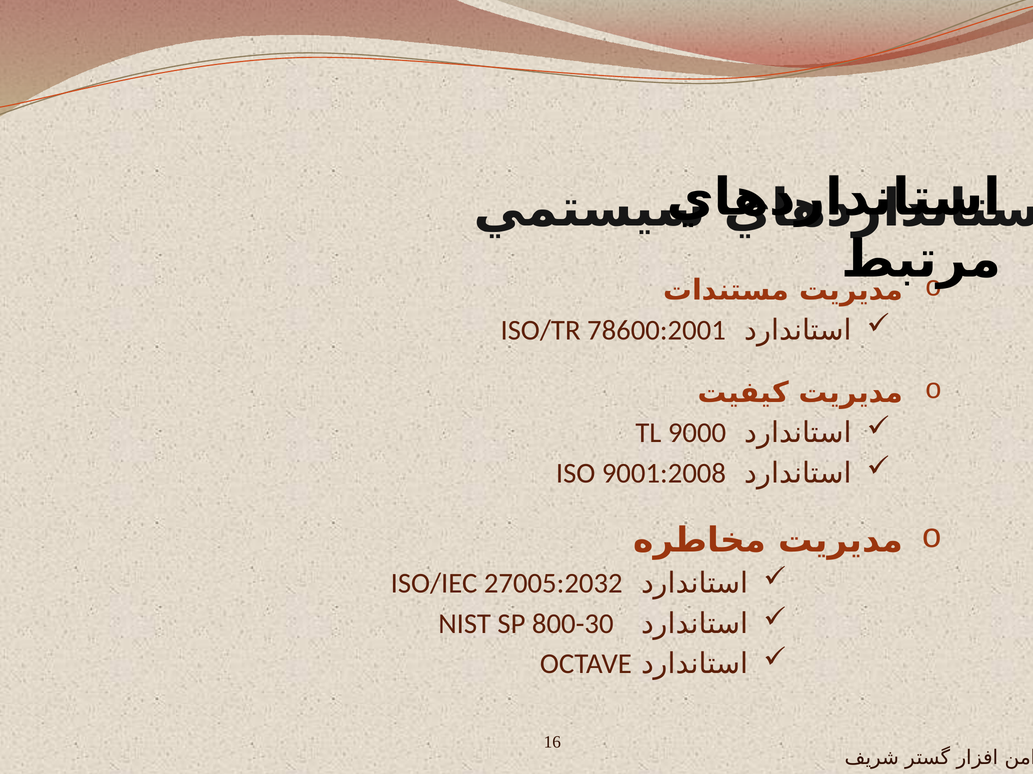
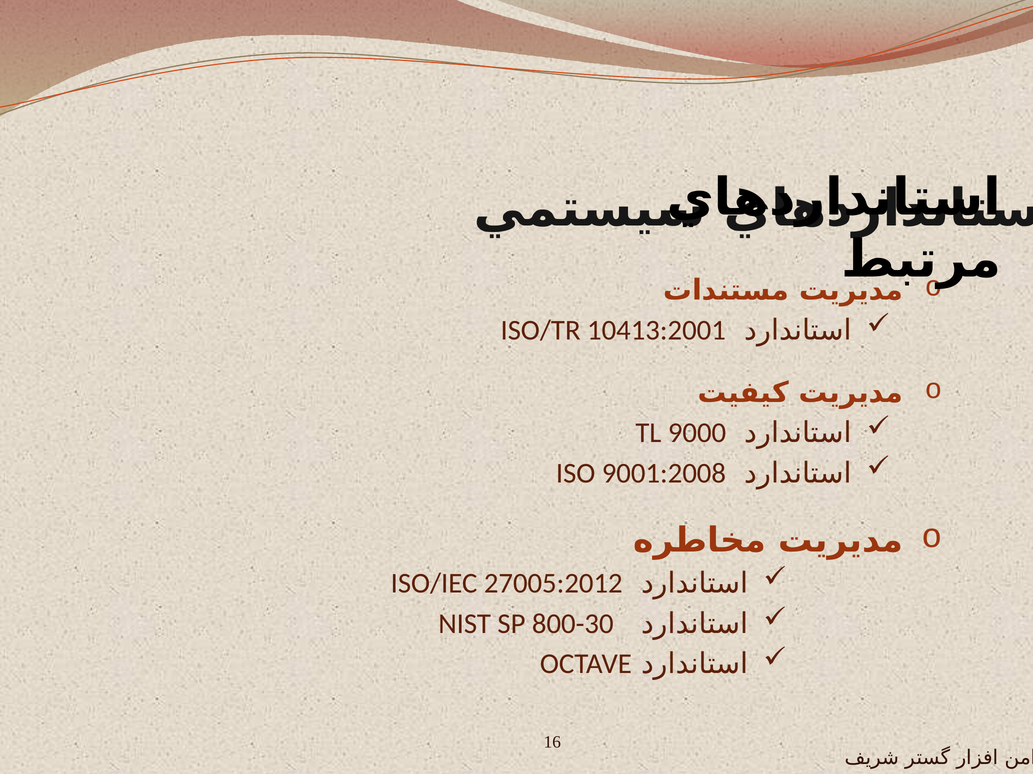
78600:2001: 78600:2001 -> 10413:2001
27005:2032: 27005:2032 -> 27005:2012
